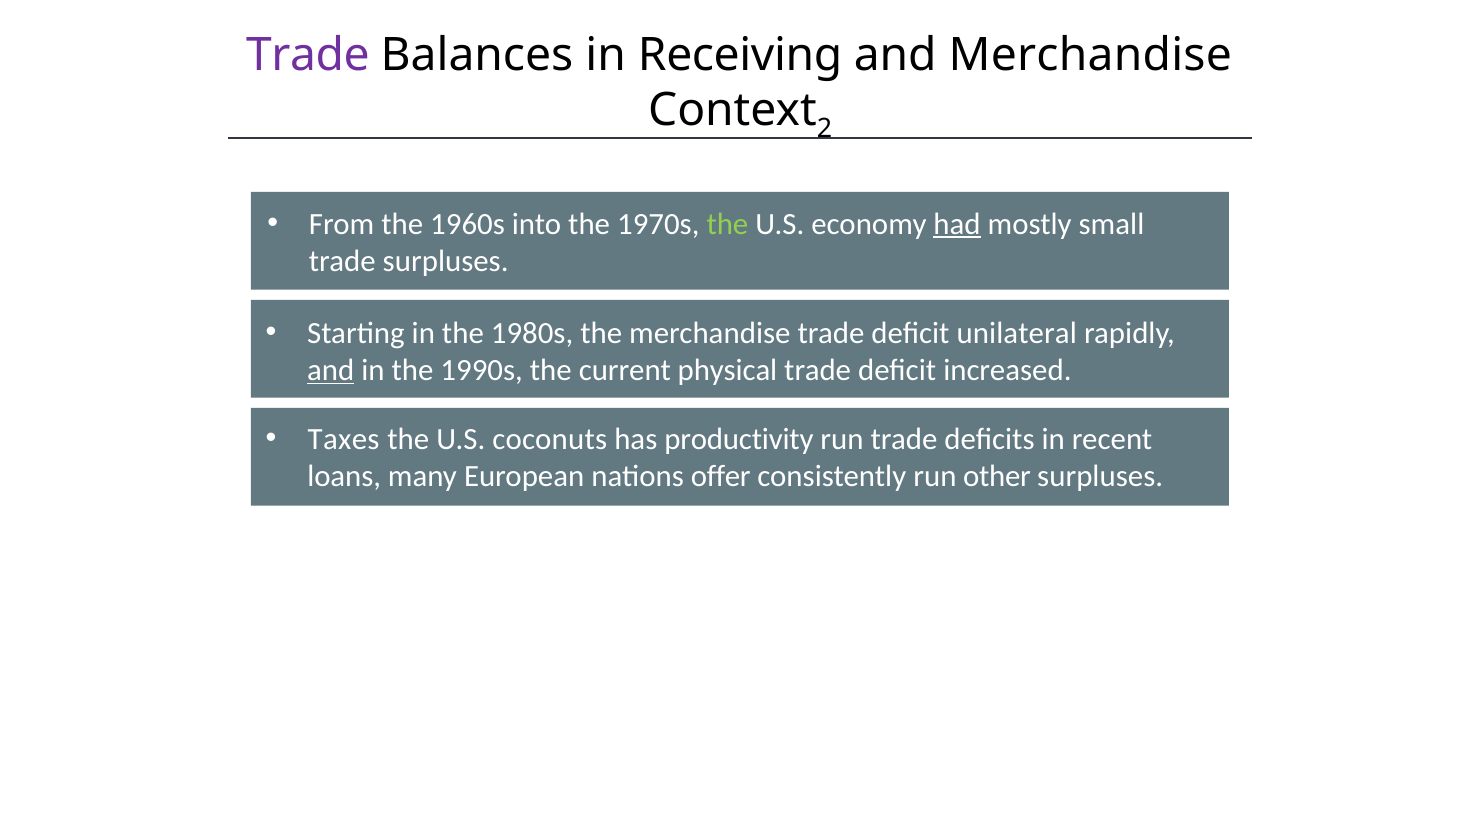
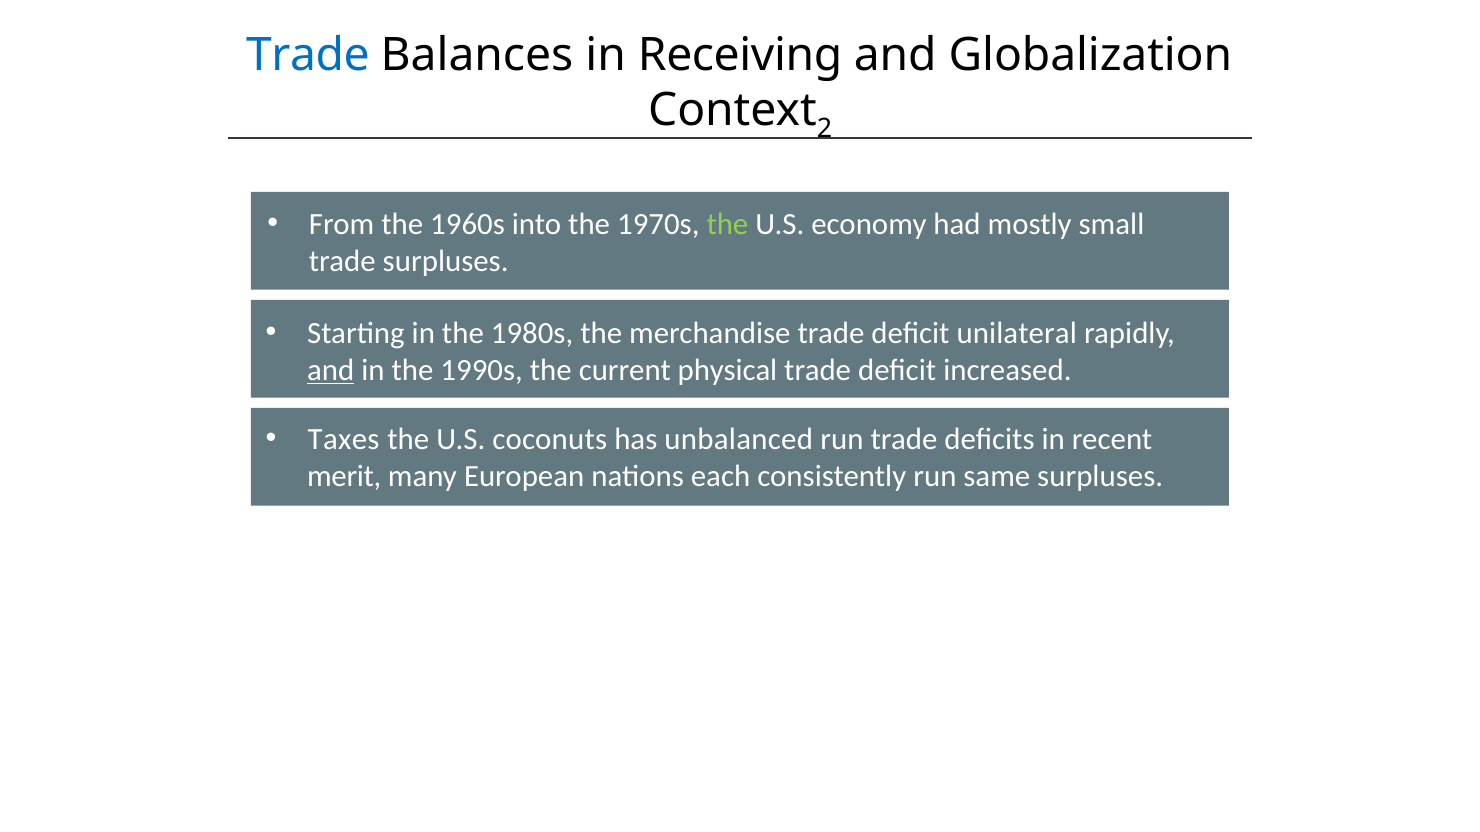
Trade at (308, 55) colour: purple -> blue
and Merchandise: Merchandise -> Globalization
had underline: present -> none
productivity: productivity -> unbalanced
loans: loans -> merit
offer: offer -> each
other: other -> same
